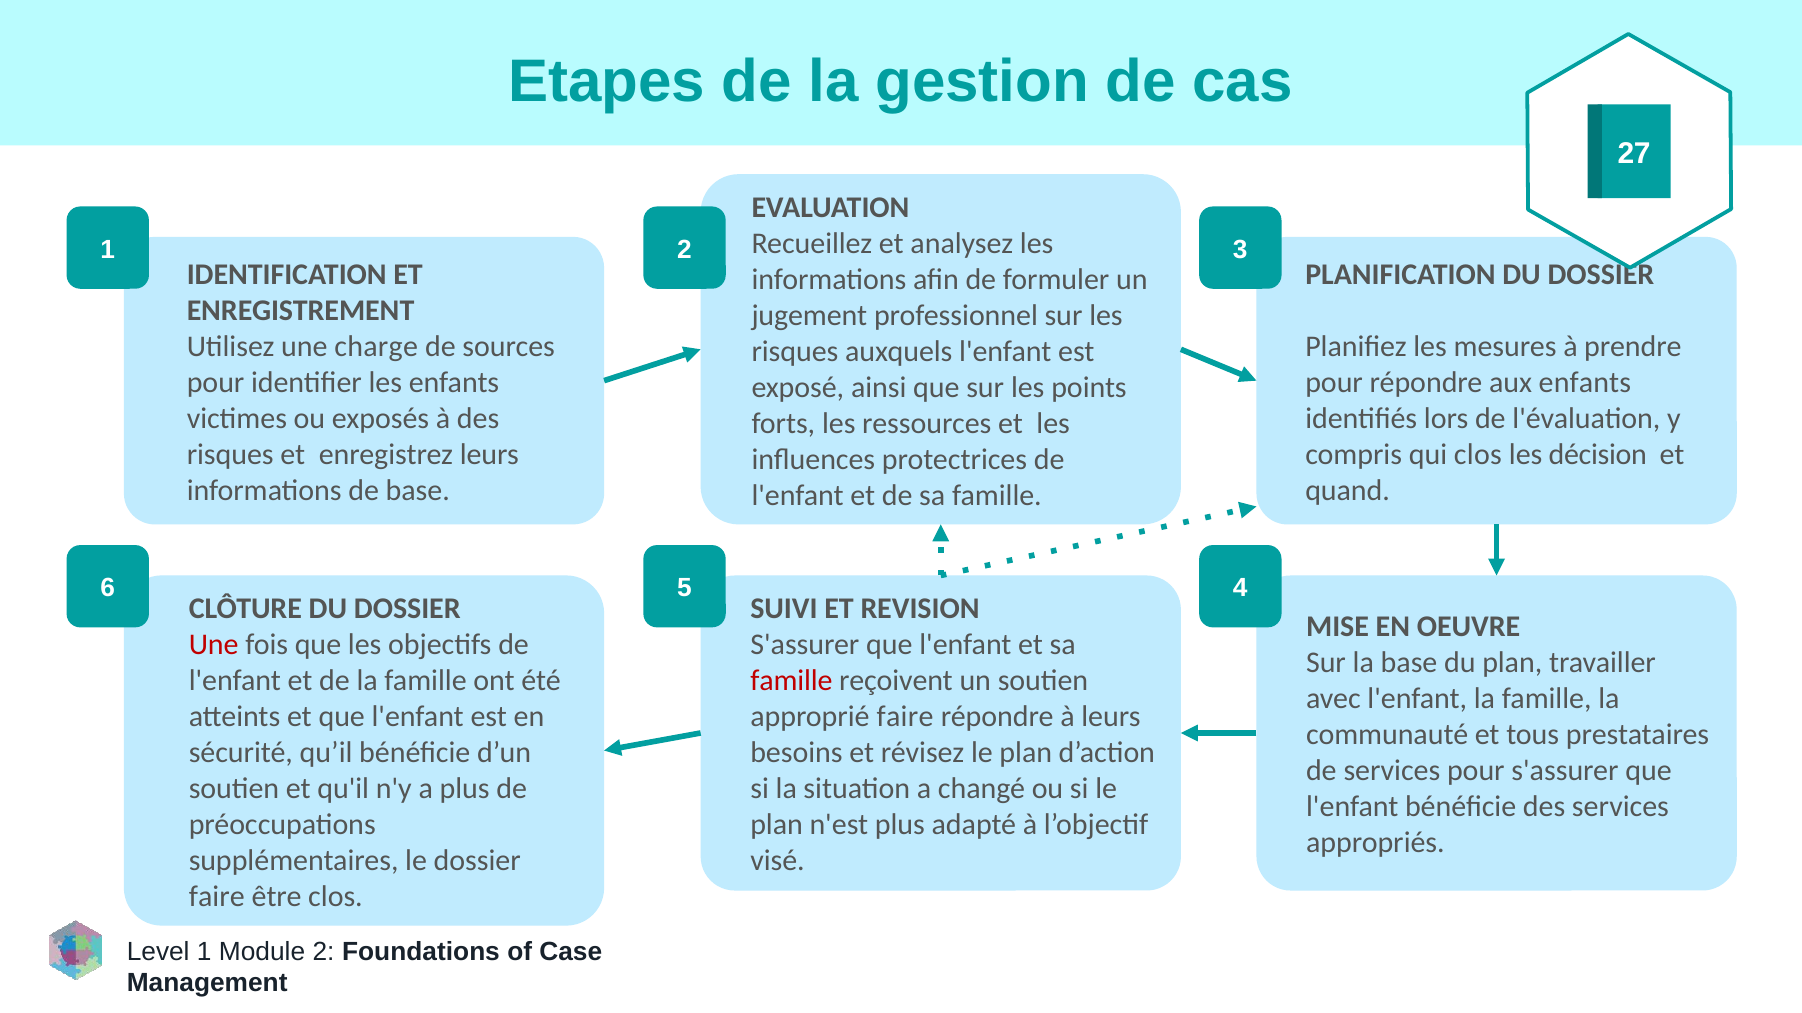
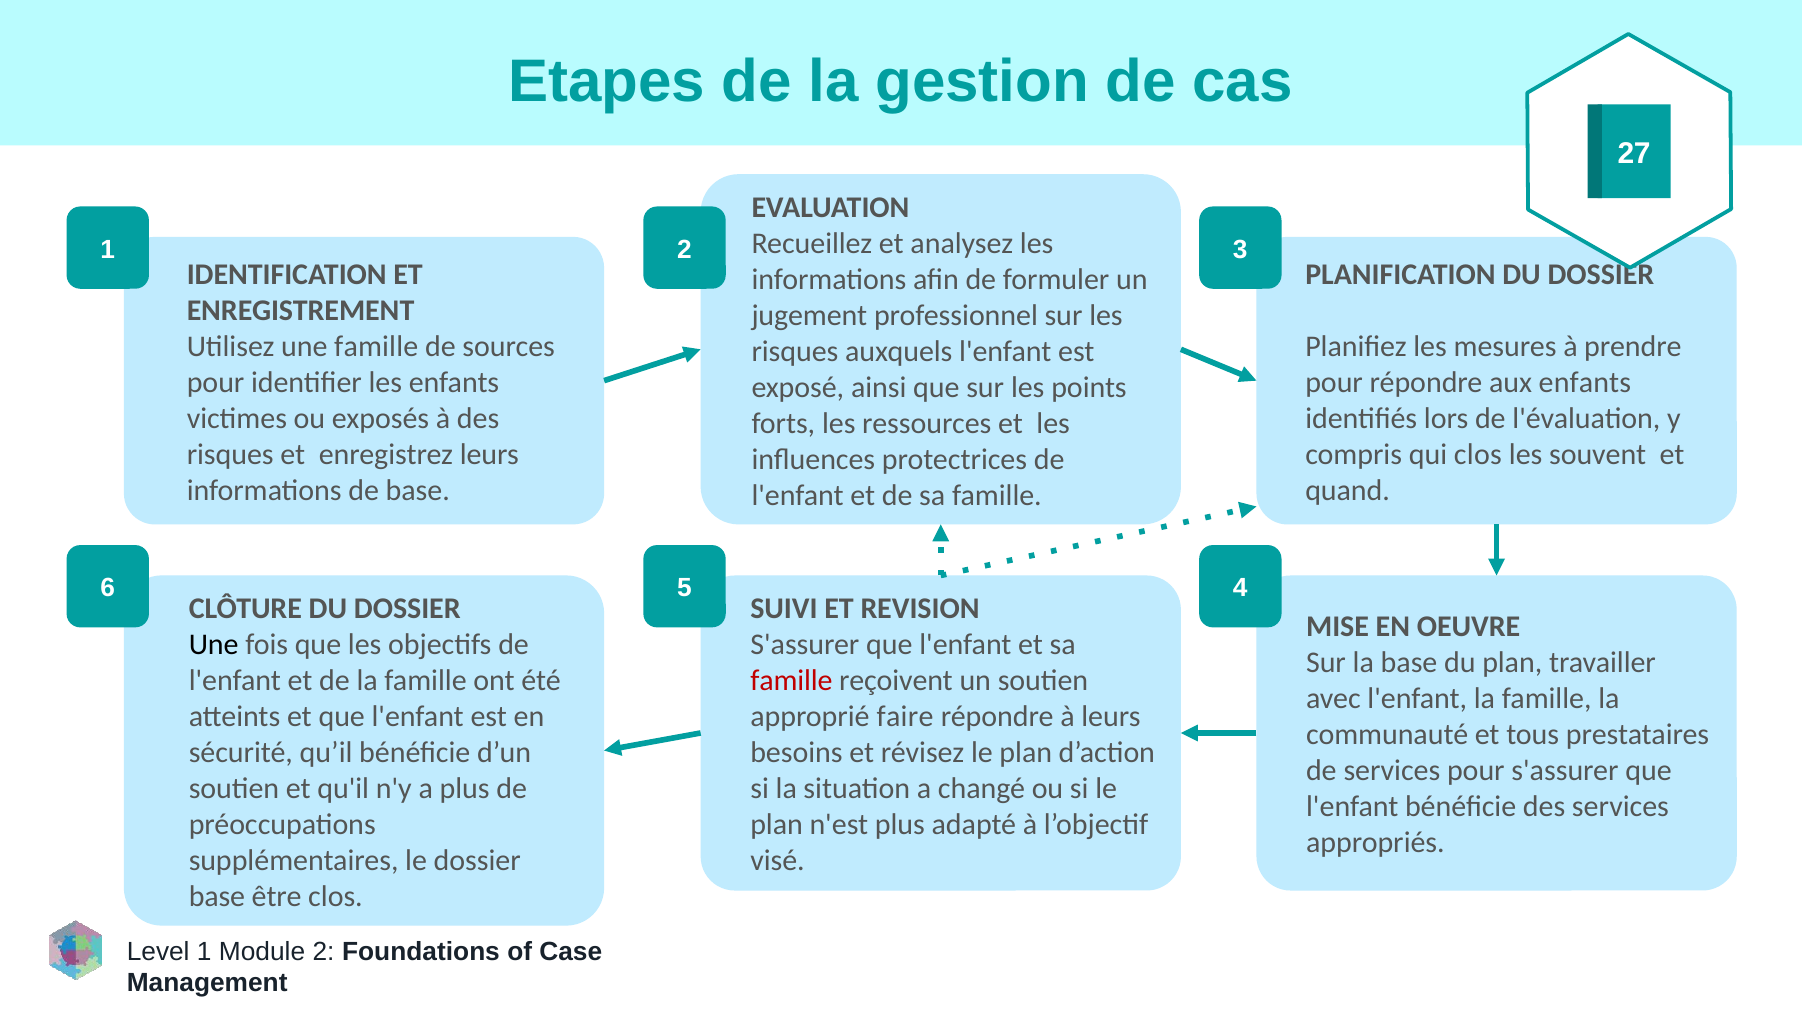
une charge: charge -> famille
décision: décision -> souvent
Une at (214, 645) colour: red -> black
faire at (217, 897): faire -> base
